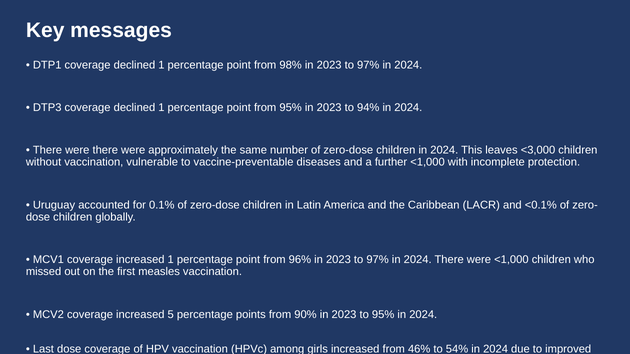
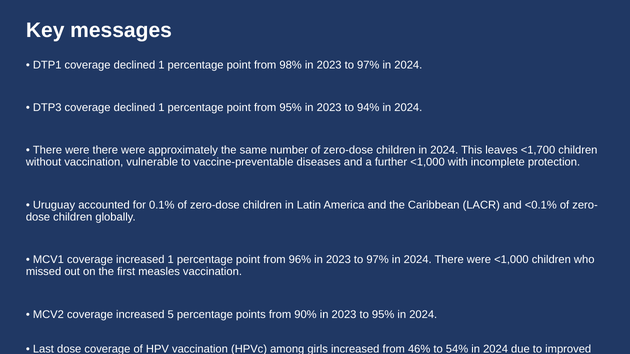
<3,000: <3,000 -> <1,700
